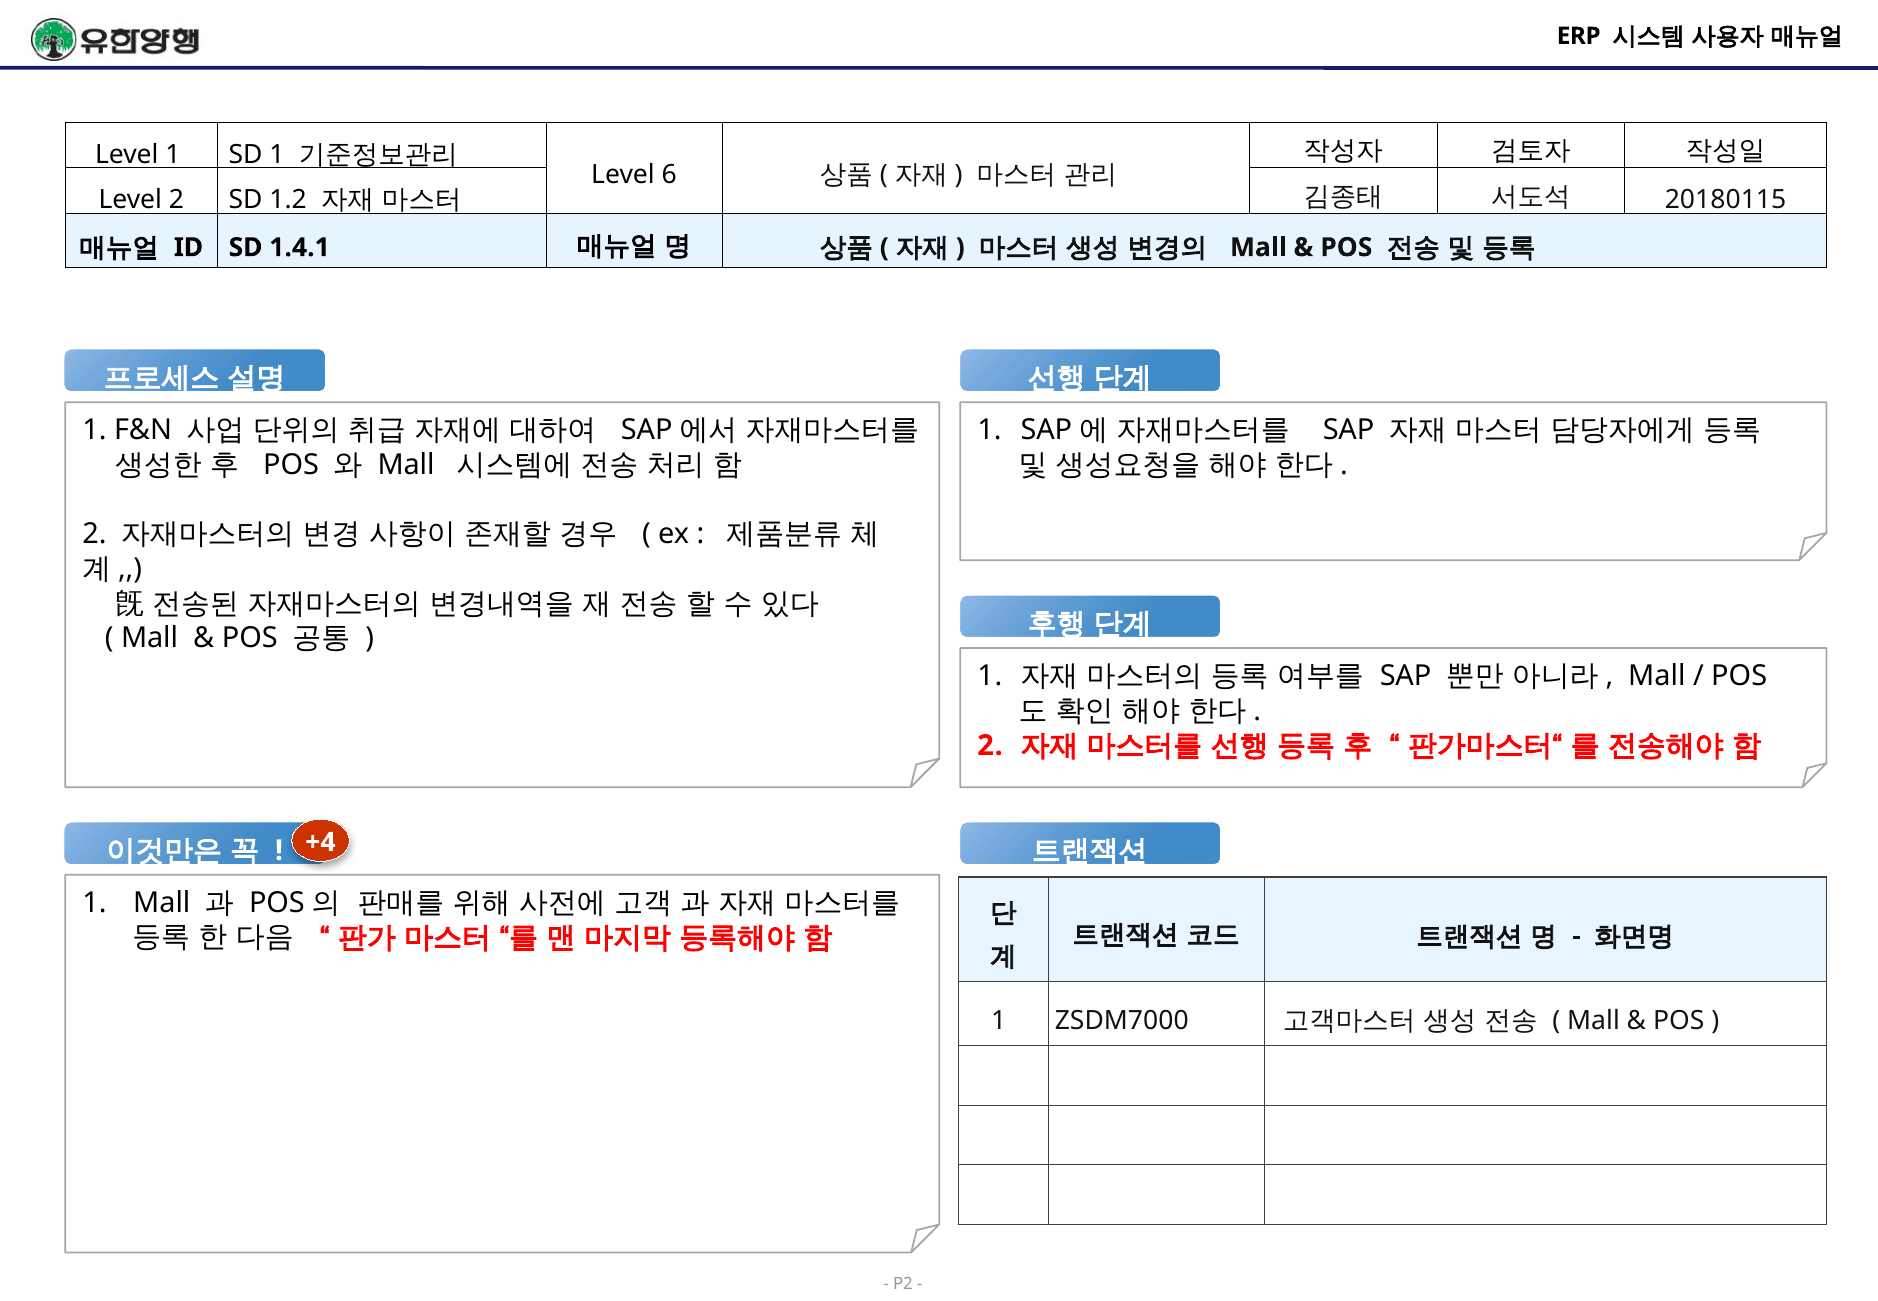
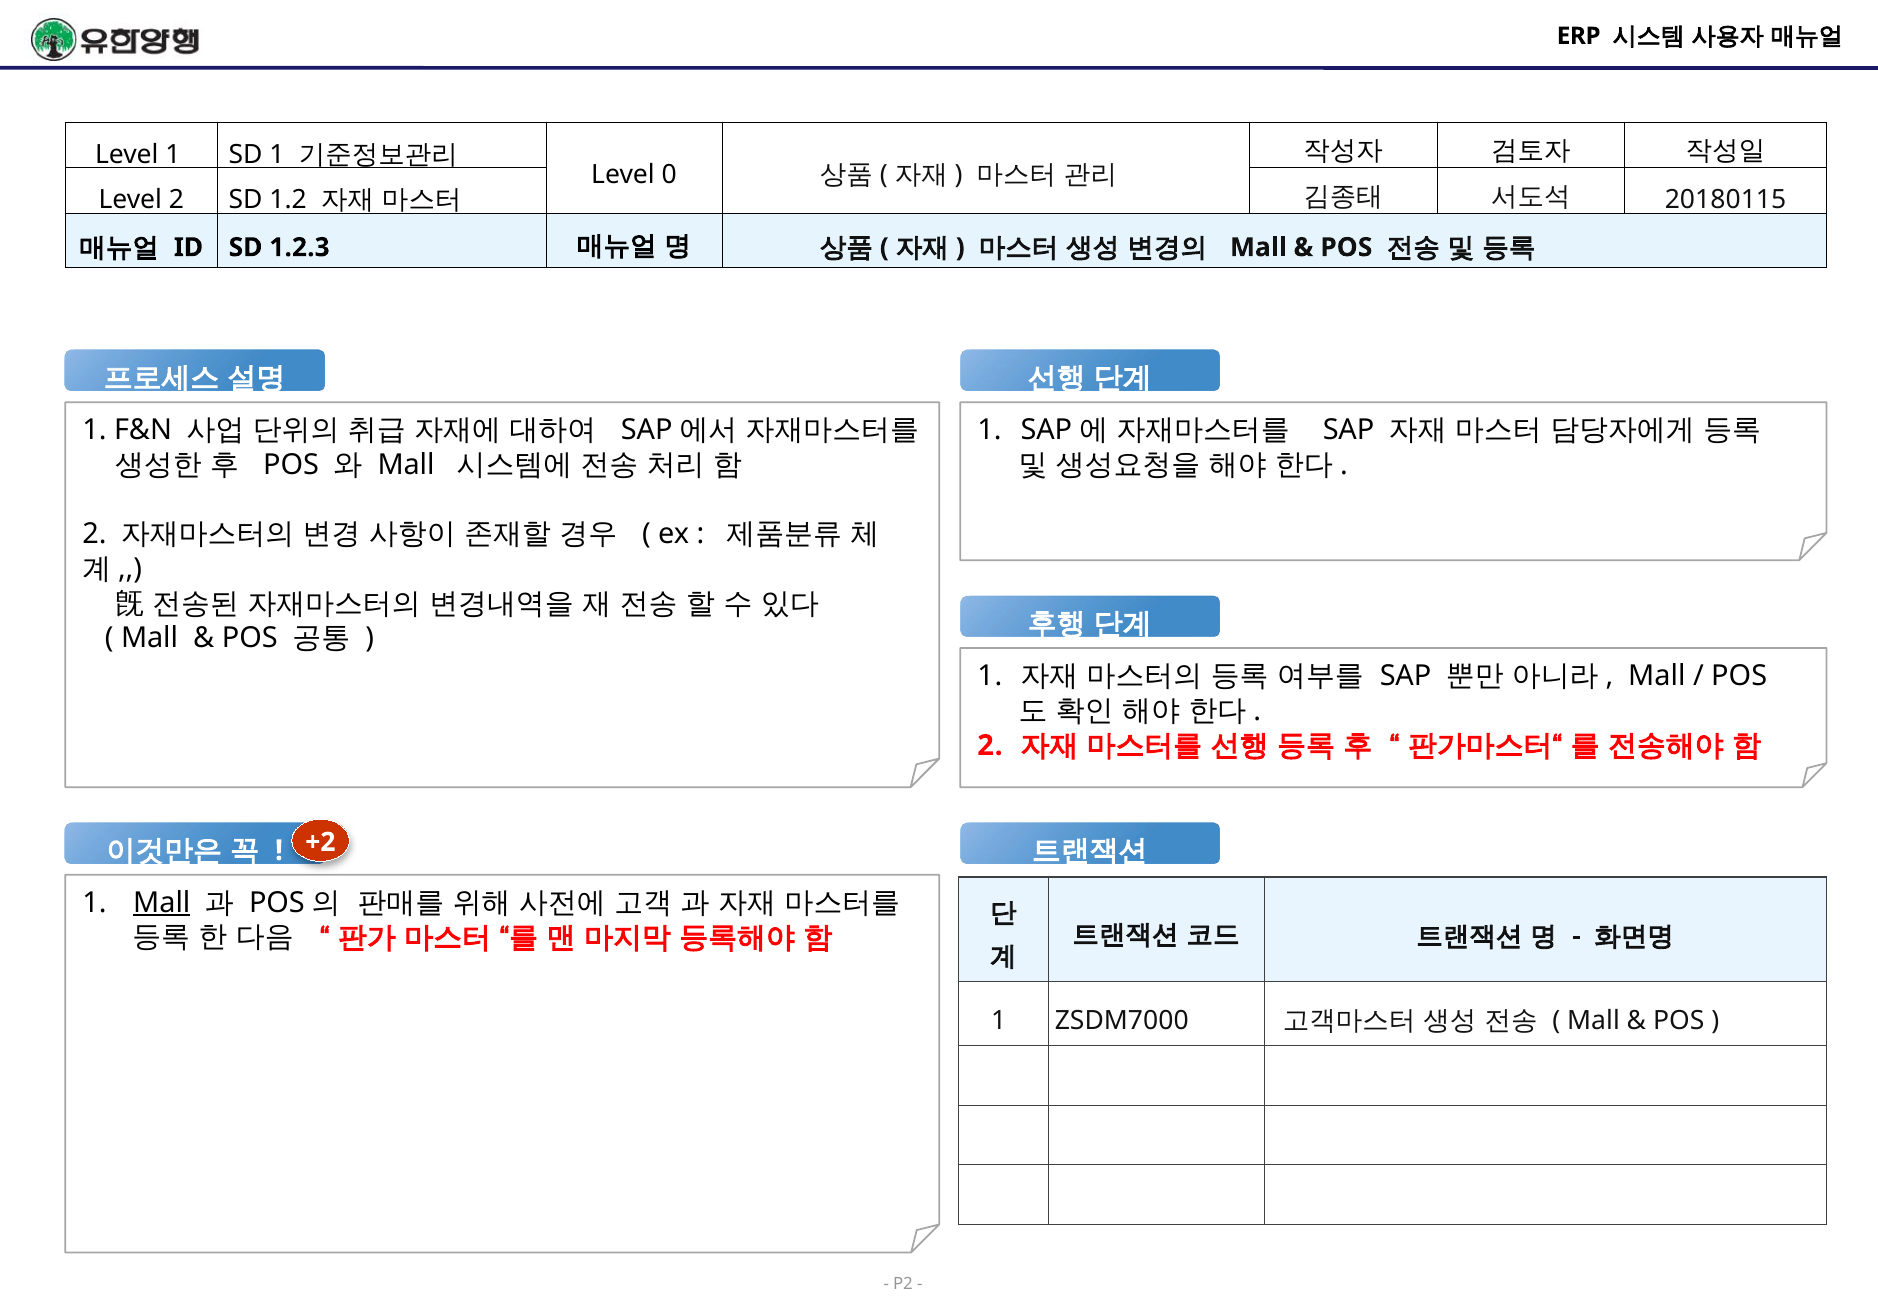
6: 6 -> 0
1.4.1: 1.4.1 -> 1.2.3
+4: +4 -> +2
Mall at (162, 902) underline: none -> present
